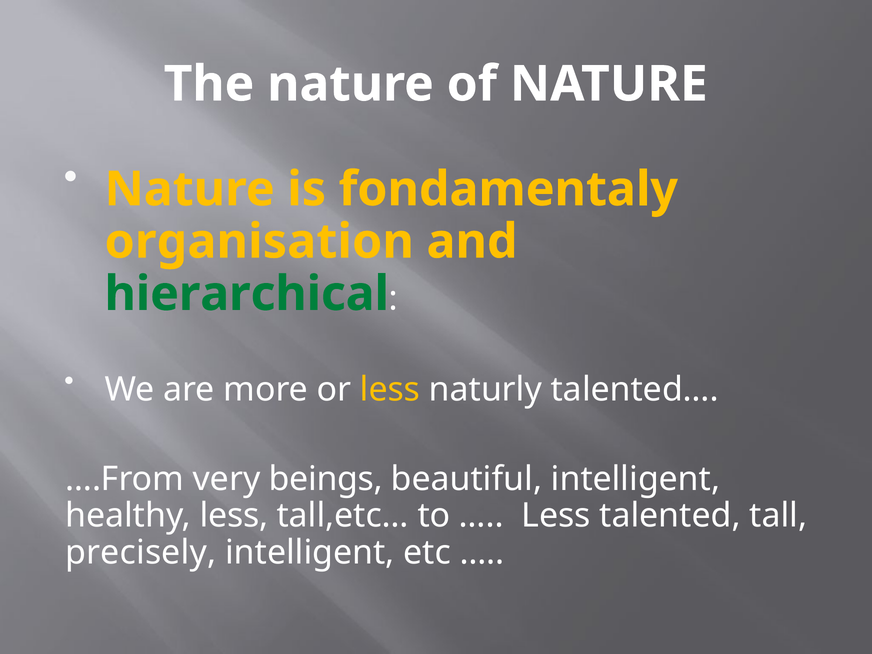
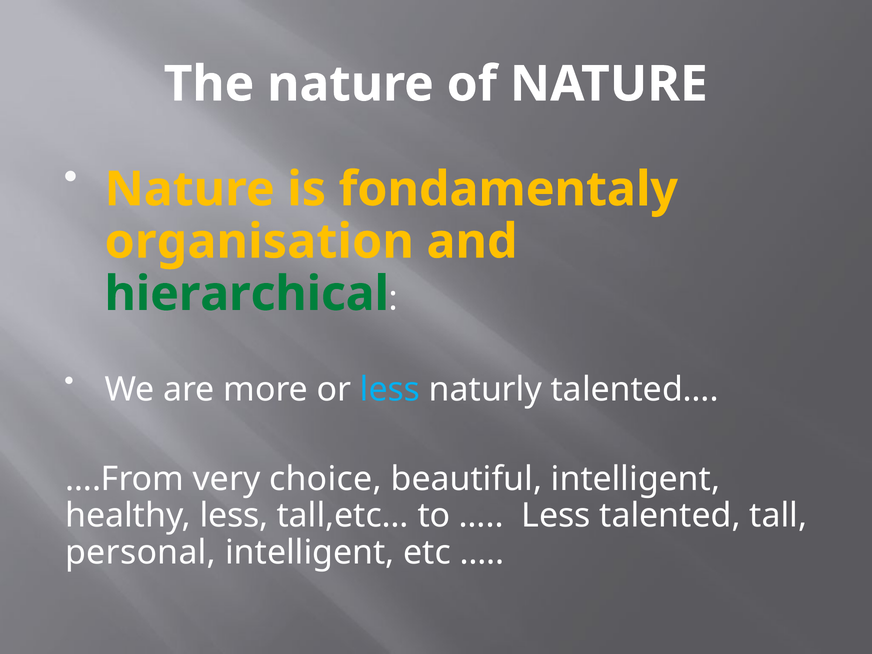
less at (390, 390) colour: yellow -> light blue
beings: beings -> choice
precisely: precisely -> personal
